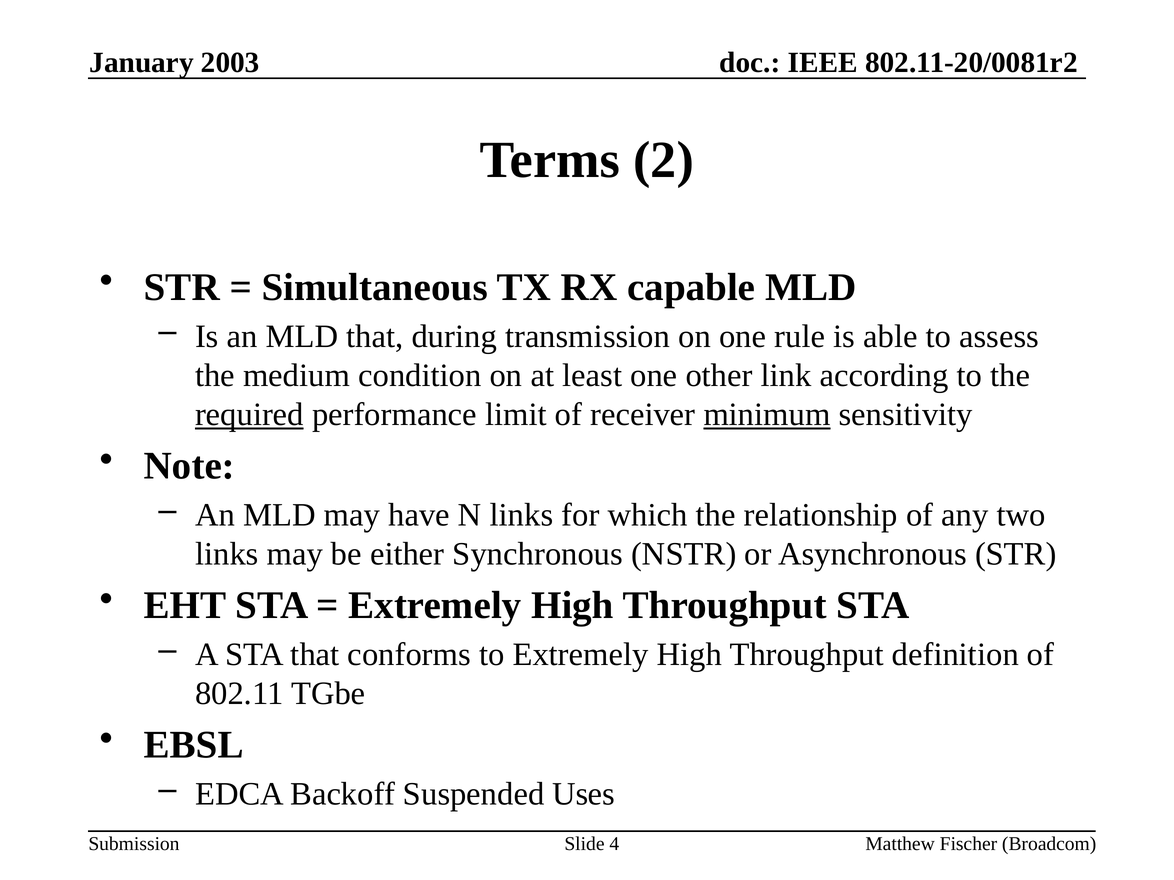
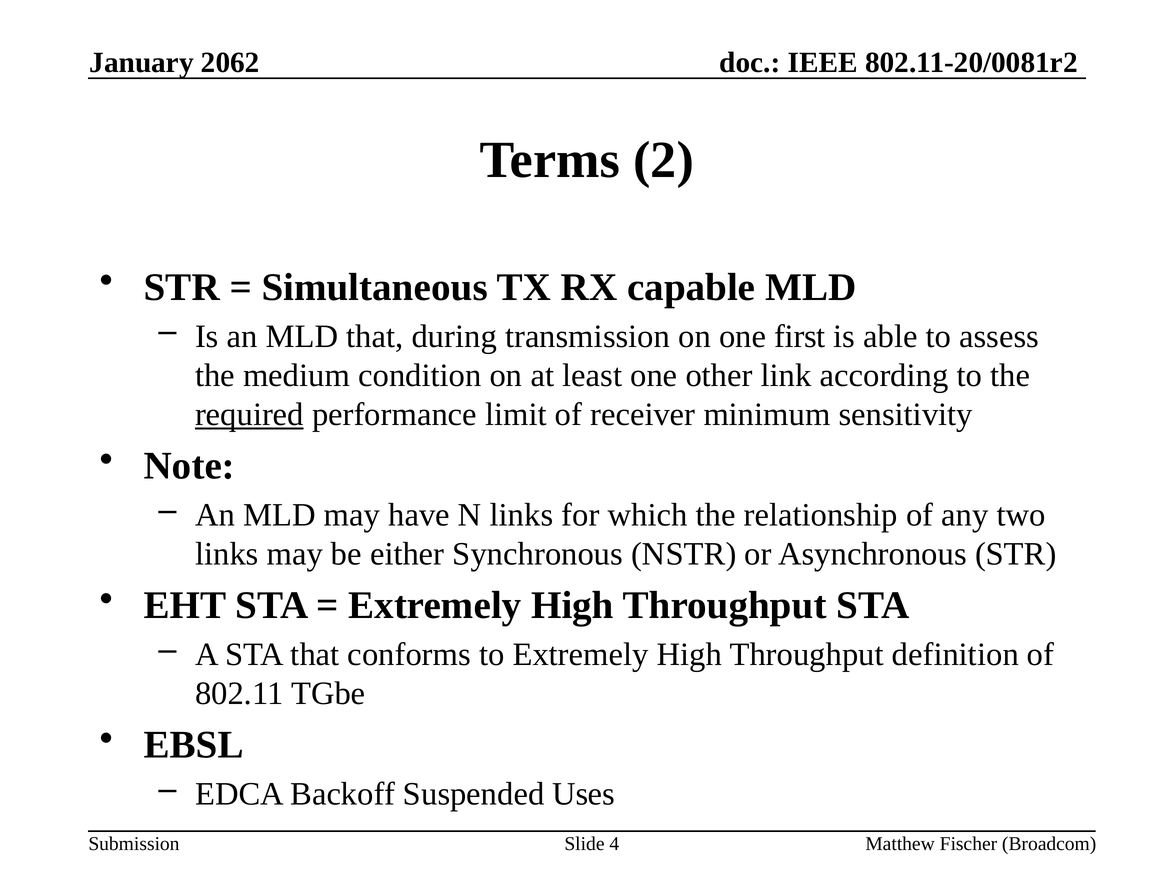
2003: 2003 -> 2062
rule: rule -> first
minimum underline: present -> none
